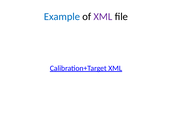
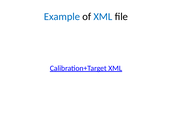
XML at (103, 17) colour: purple -> blue
